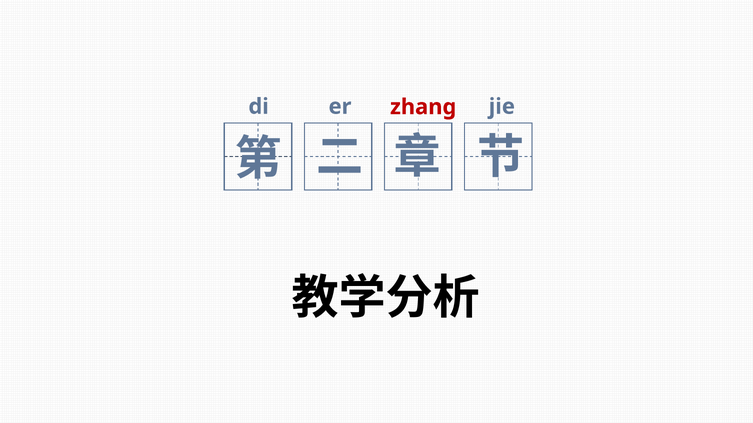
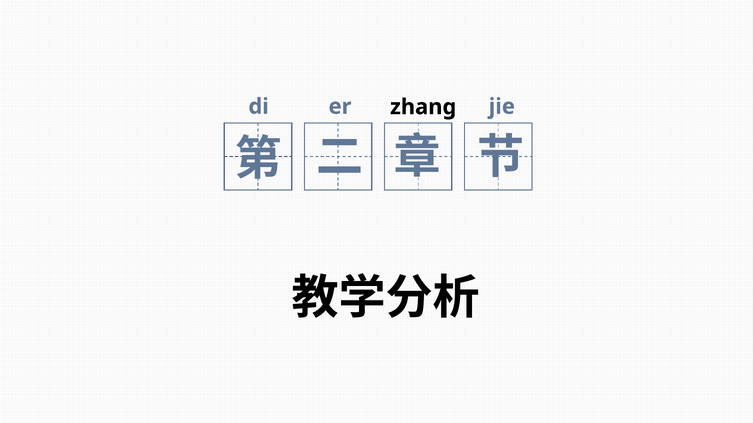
zhang colour: red -> black
